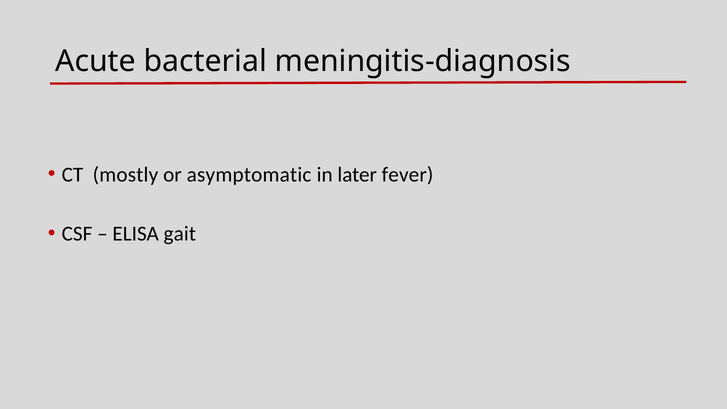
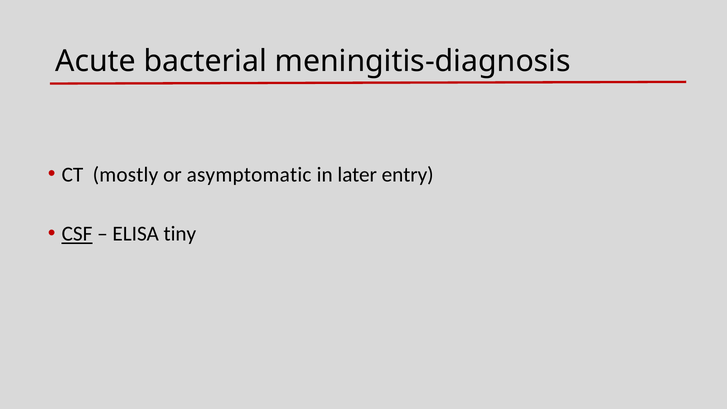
fever: fever -> entry
CSF underline: none -> present
gait: gait -> tiny
